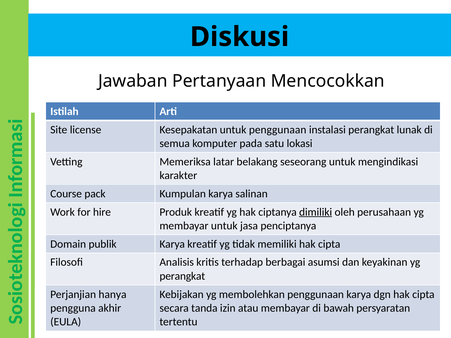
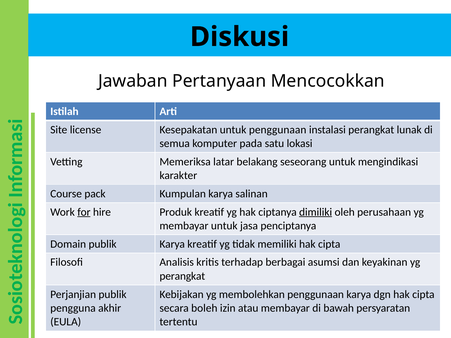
for underline: none -> present
Perjanjian hanya: hanya -> publik
tanda: tanda -> boleh
